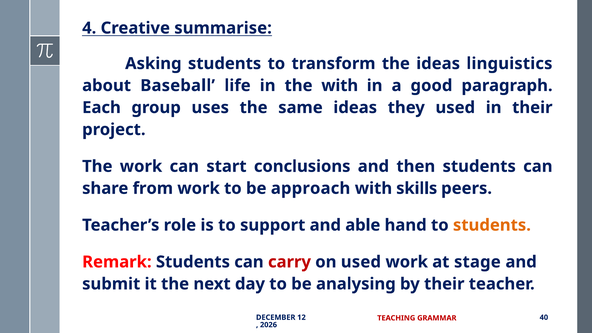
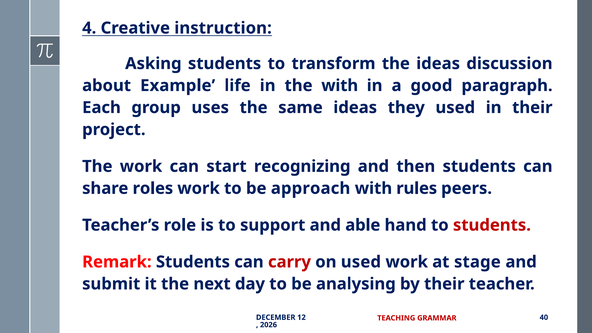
summarise: summarise -> instruction
linguistics: linguistics -> discussion
Baseball: Baseball -> Example
conclusions: conclusions -> recognizing
from: from -> roles
skills: skills -> rules
students at (492, 225) colour: orange -> red
